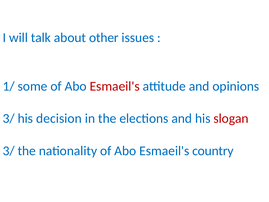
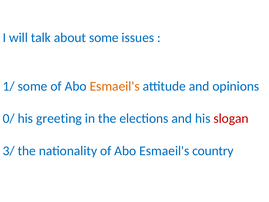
about other: other -> some
Esmaeil's at (115, 86) colour: red -> orange
3/ at (9, 118): 3/ -> 0/
decision: decision -> greeting
